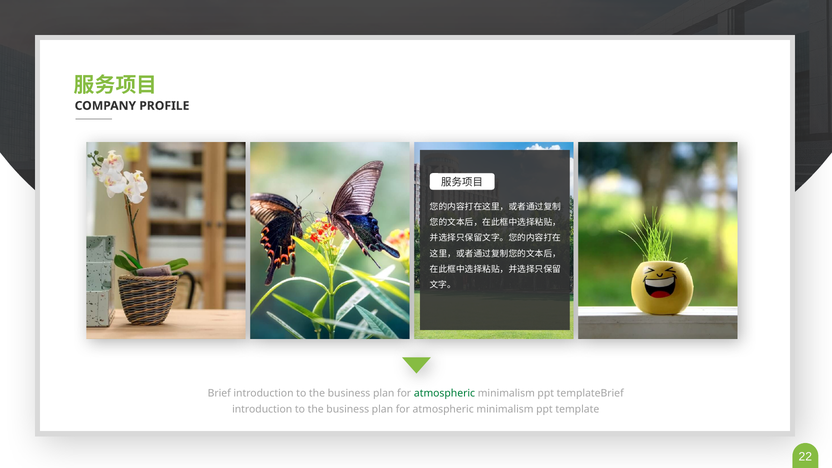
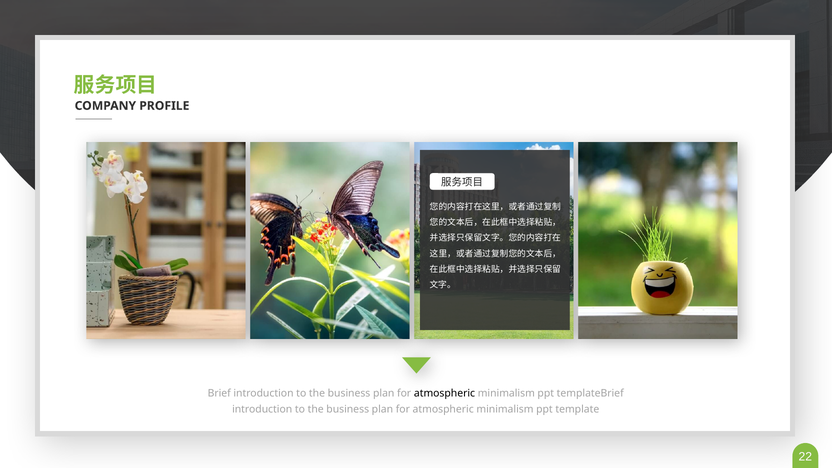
atmospheric at (445, 393) colour: green -> black
